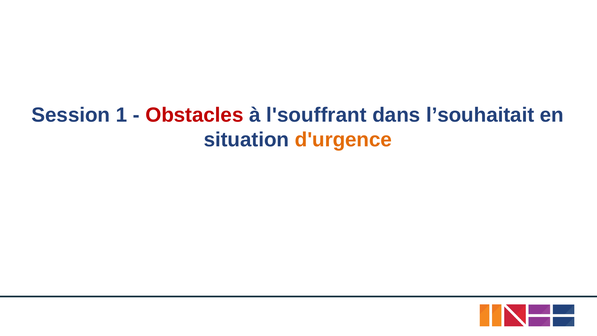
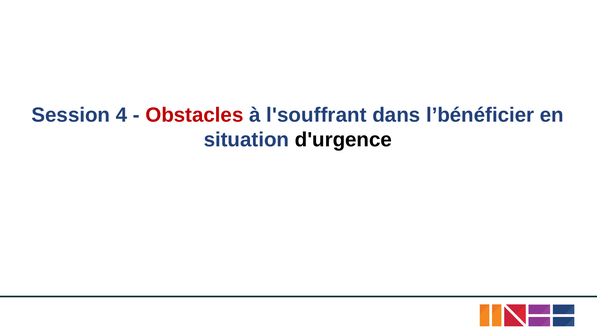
1: 1 -> 4
l’souhaitait: l’souhaitait -> l’bénéficier
d'urgence colour: orange -> black
